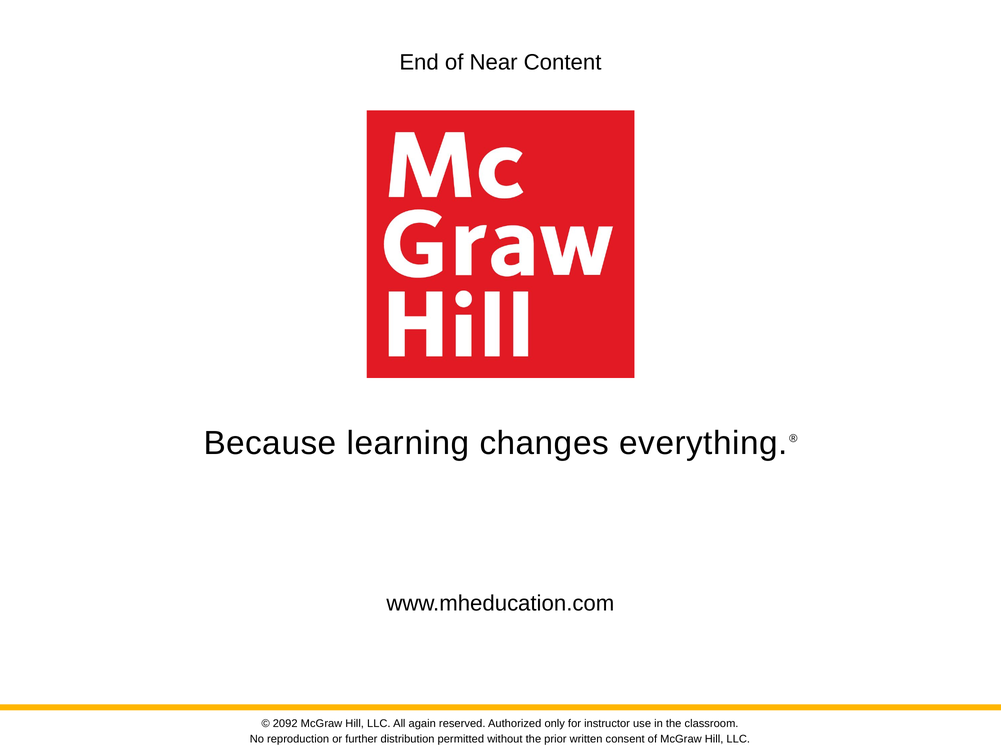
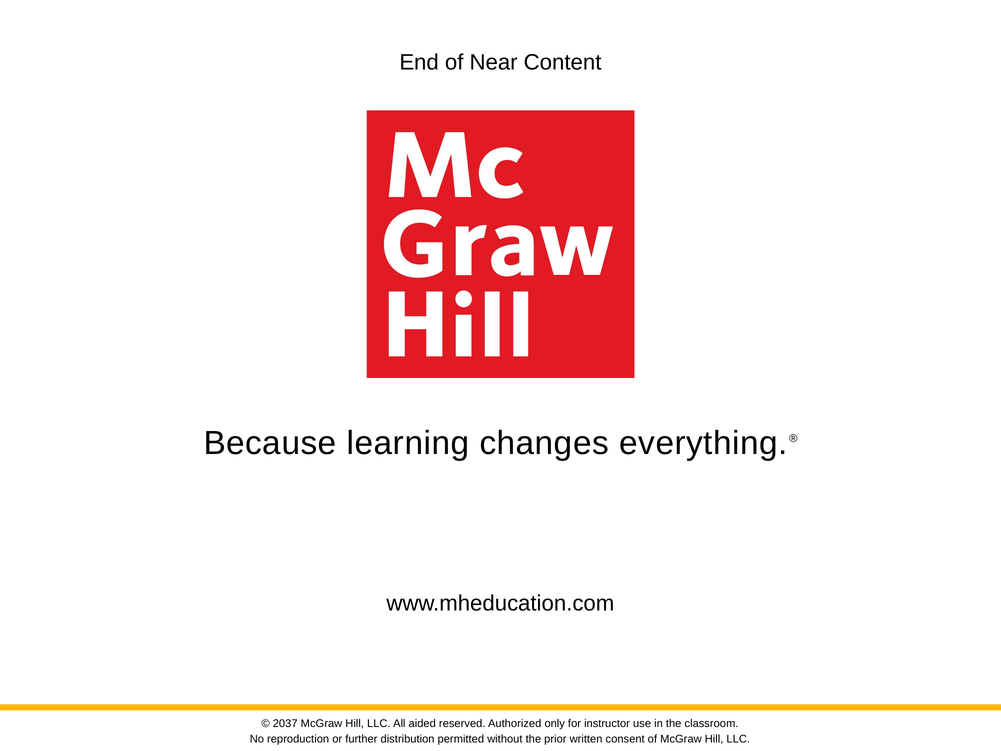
2092: 2092 -> 2037
again: again -> aided
